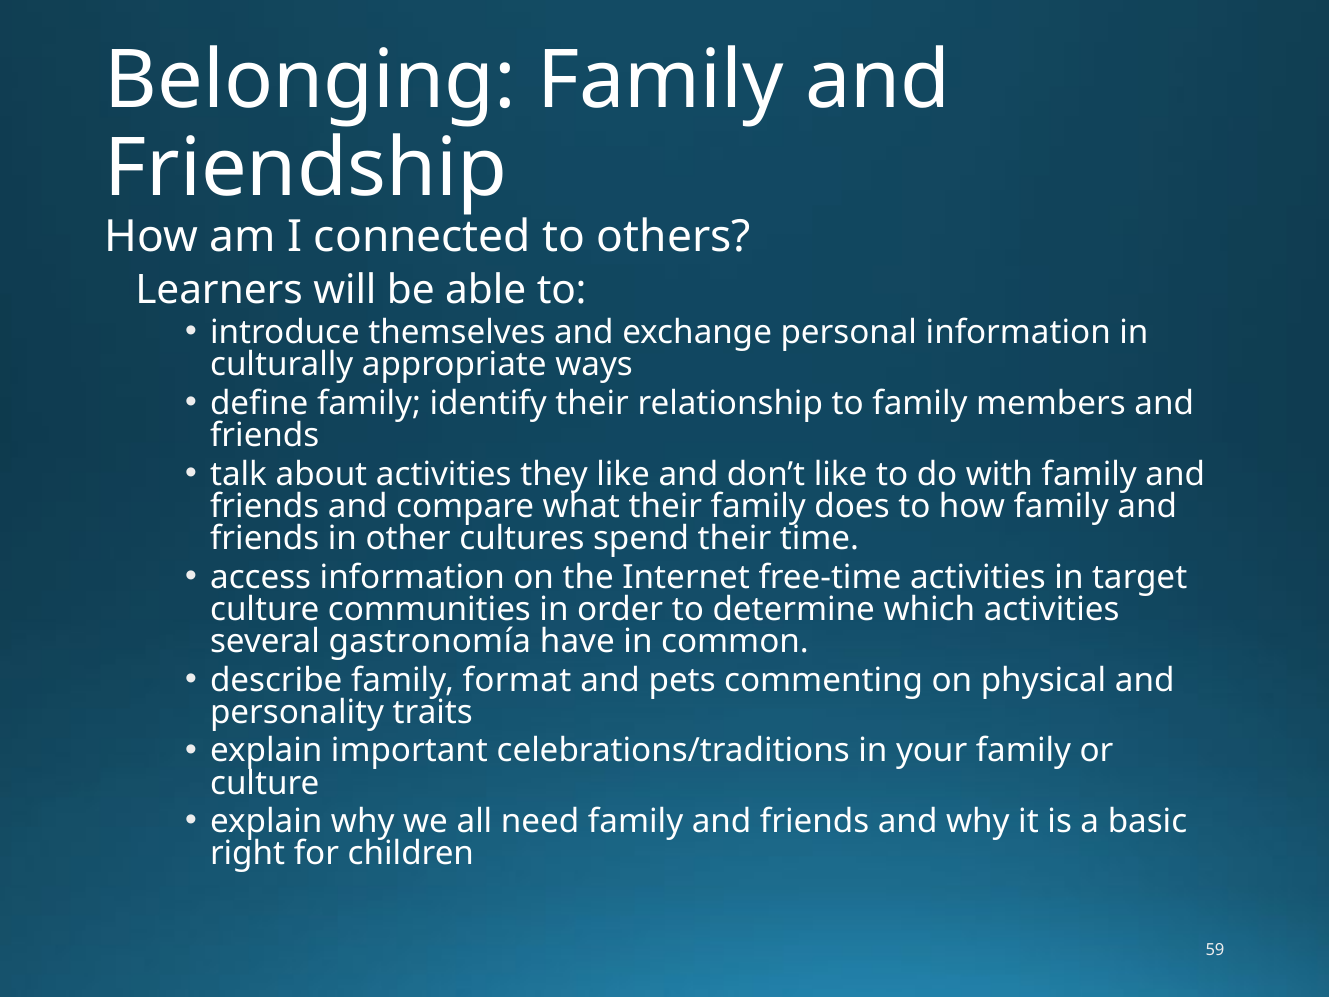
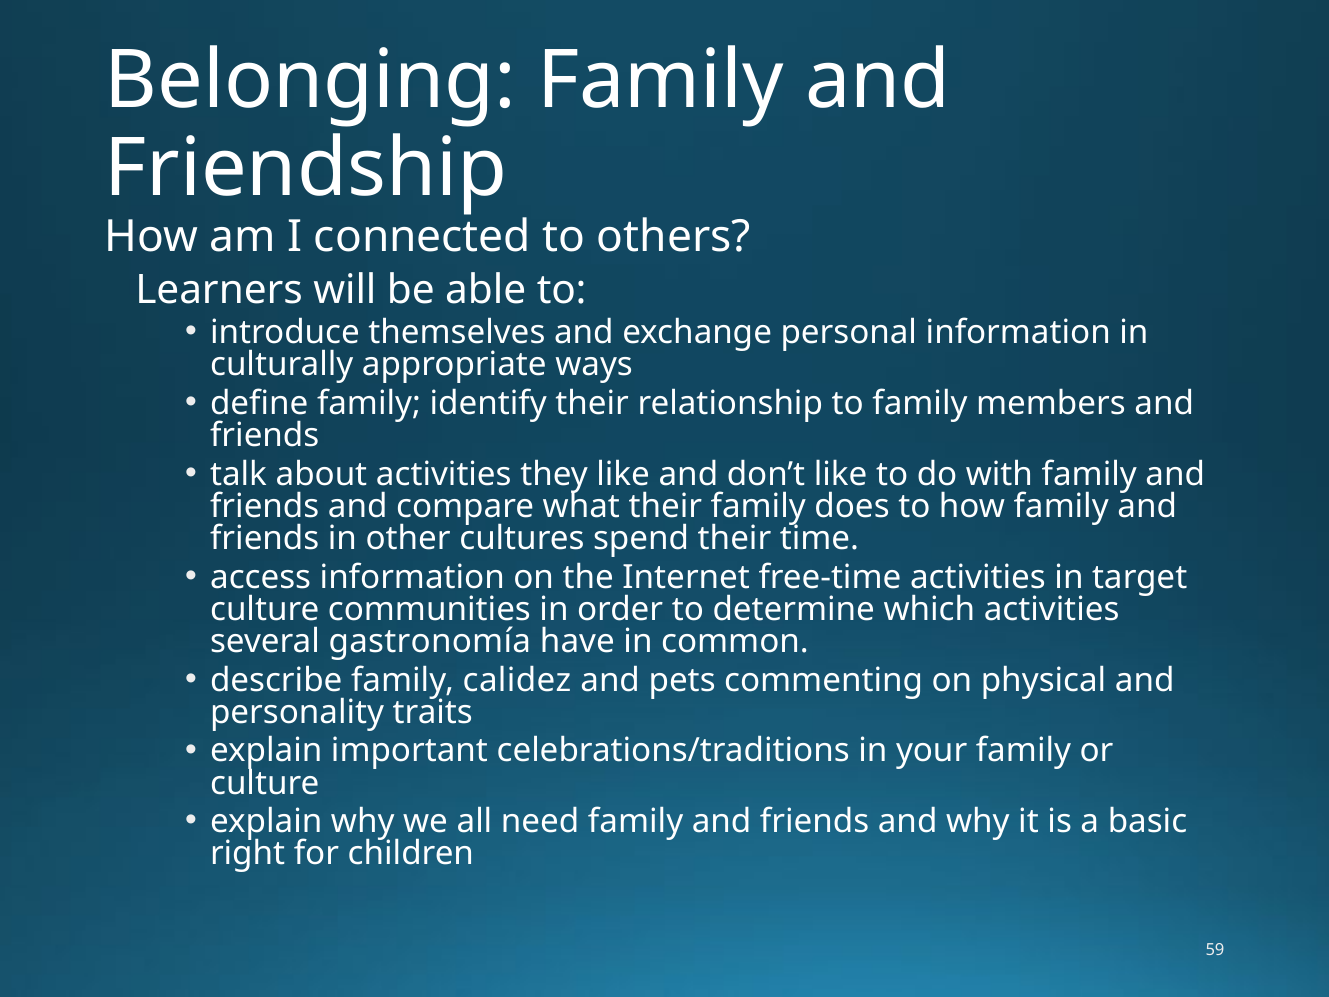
format: format -> calidez
